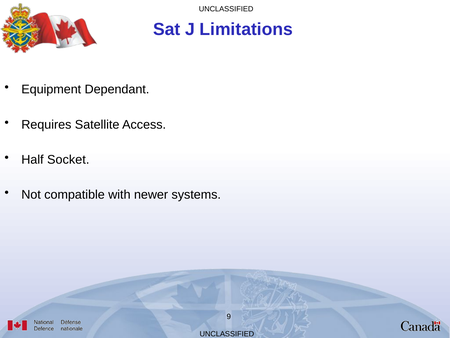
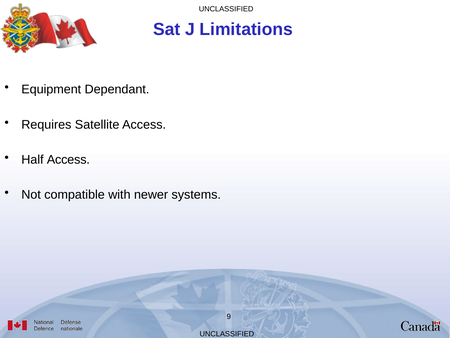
Half Socket: Socket -> Access
